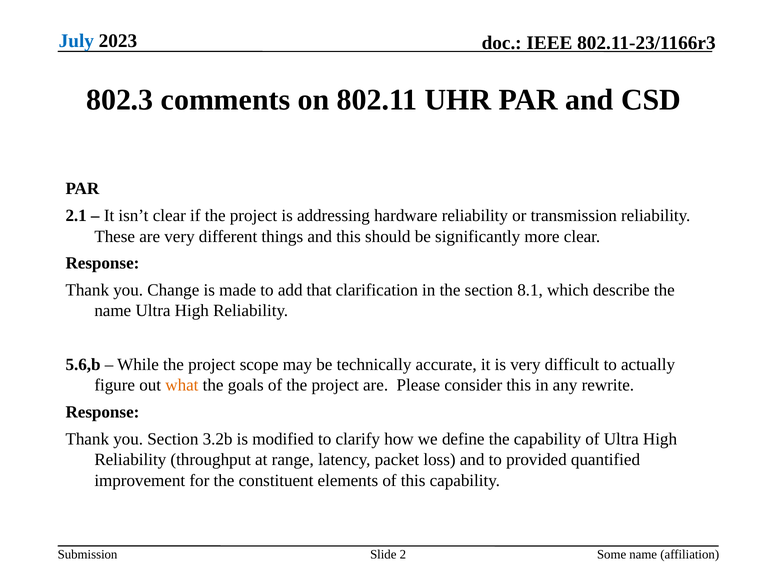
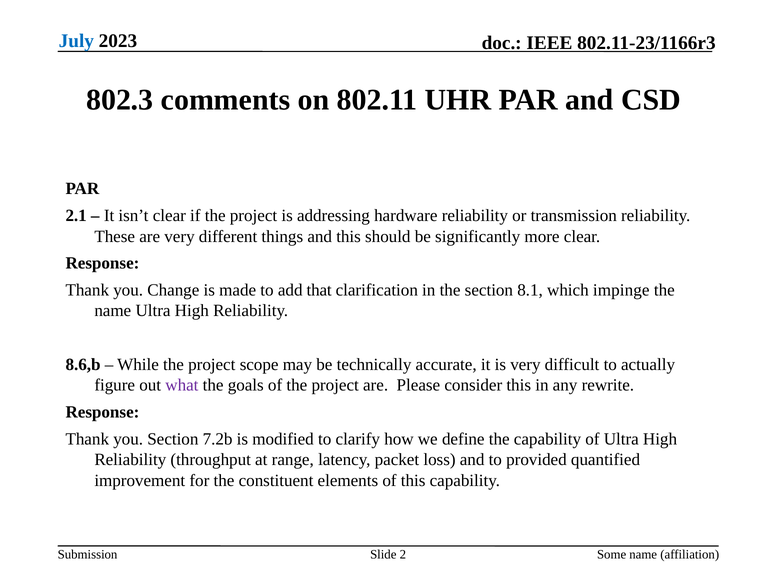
describe: describe -> impinge
5.6,b: 5.6,b -> 8.6,b
what colour: orange -> purple
3.2b: 3.2b -> 7.2b
